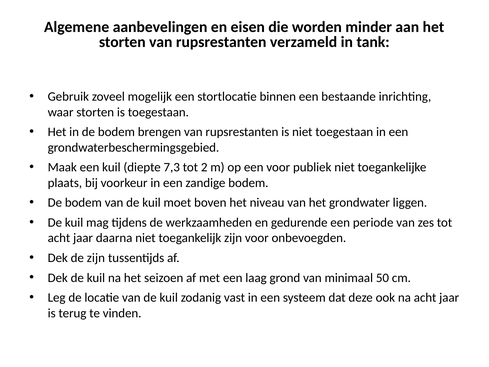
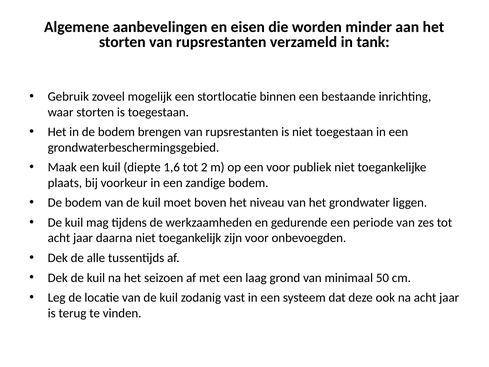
7,3: 7,3 -> 1,6
de zijn: zijn -> alle
